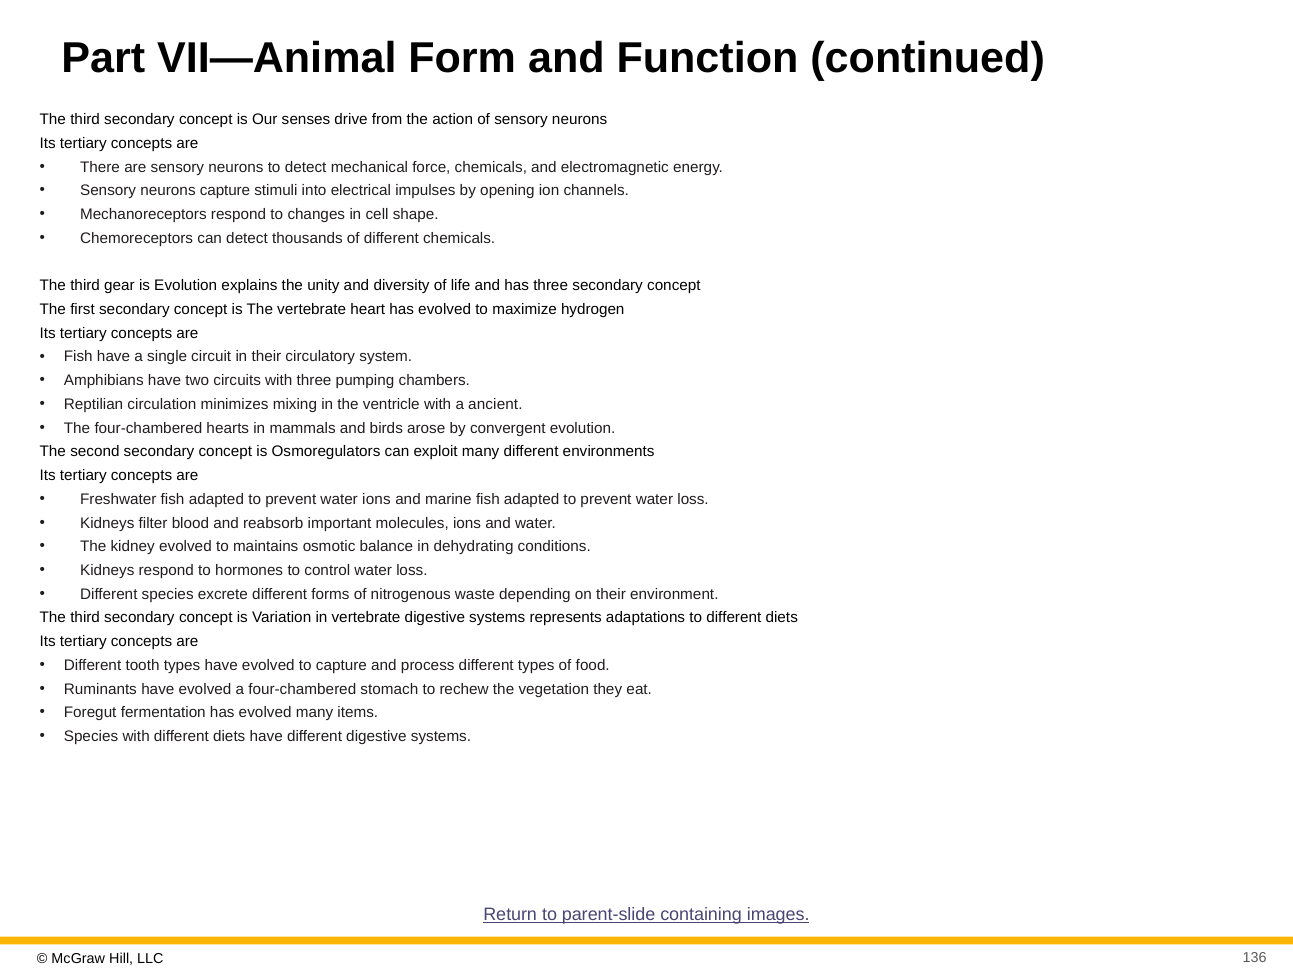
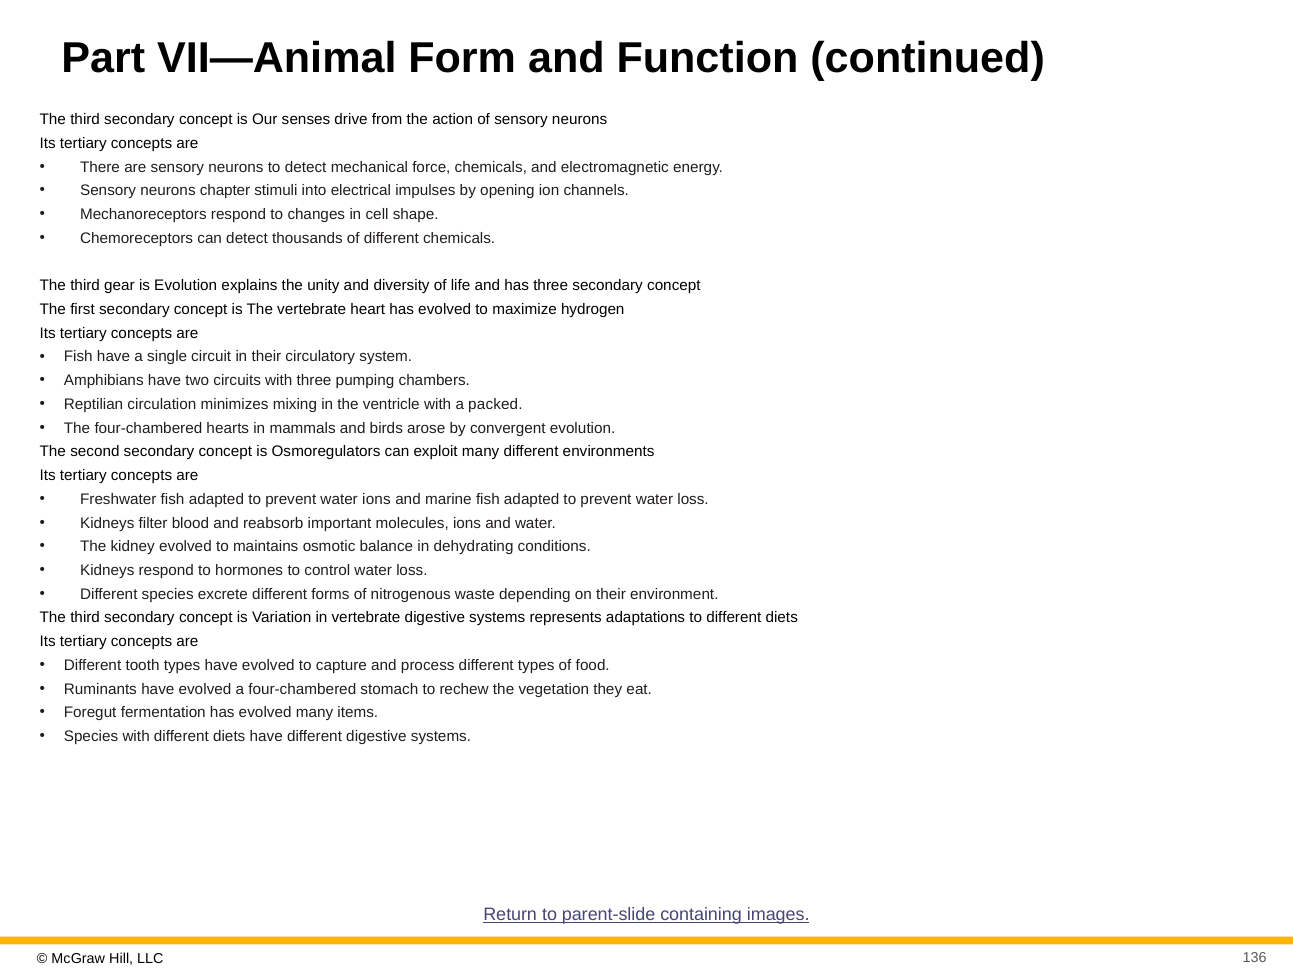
neurons capture: capture -> chapter
ancient: ancient -> packed
